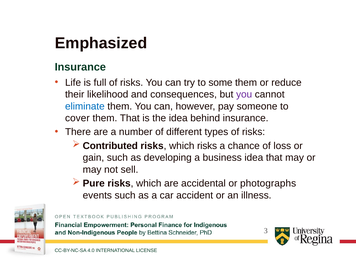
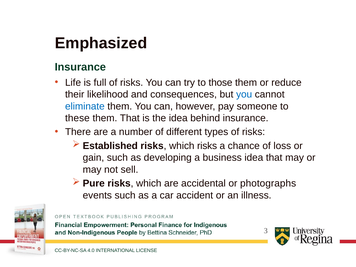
some: some -> those
you at (244, 94) colour: purple -> blue
cover: cover -> these
Contributed: Contributed -> Established
